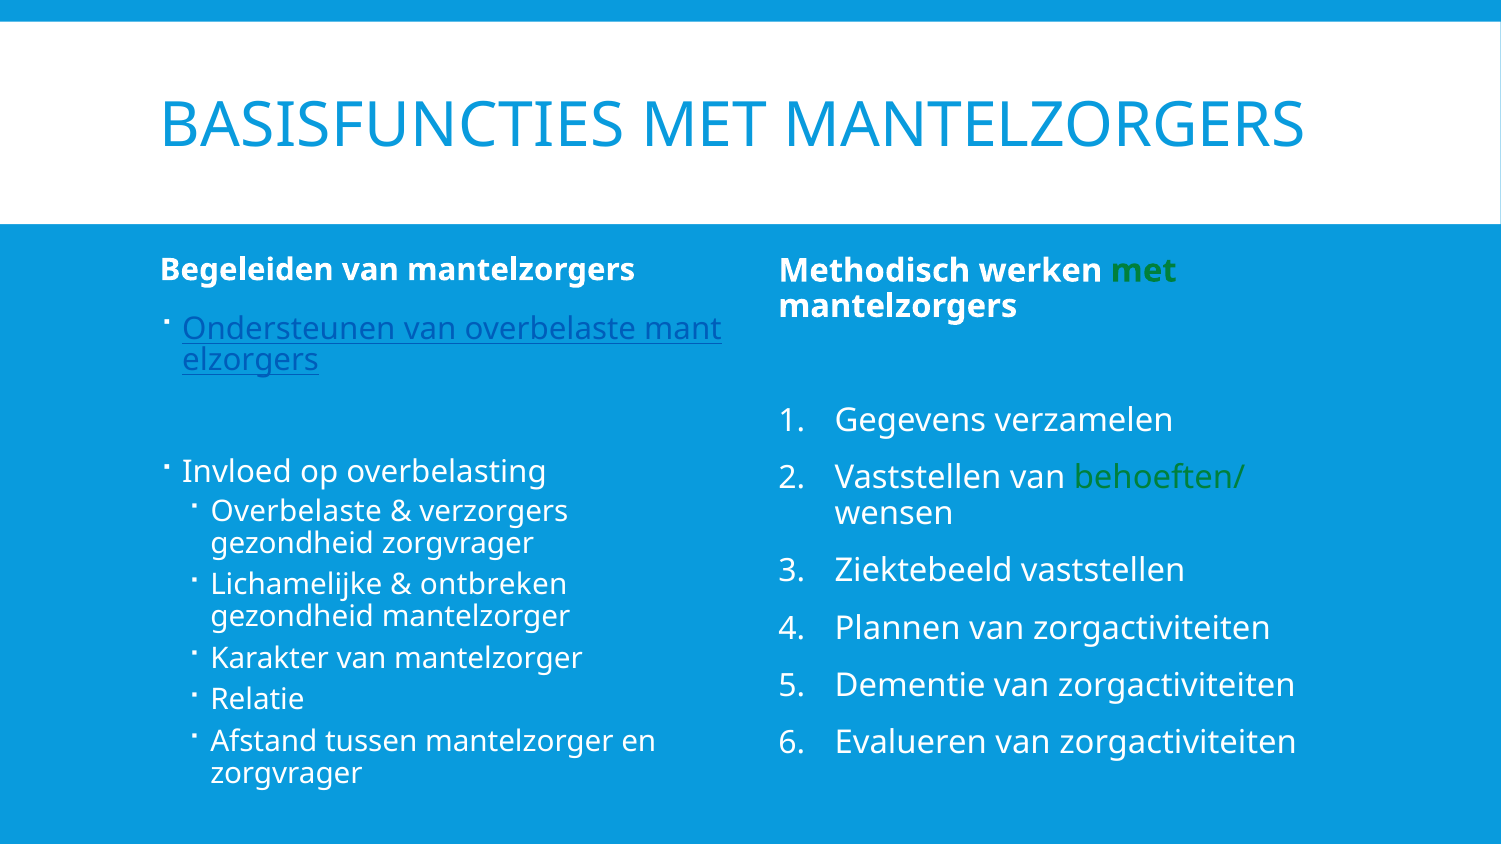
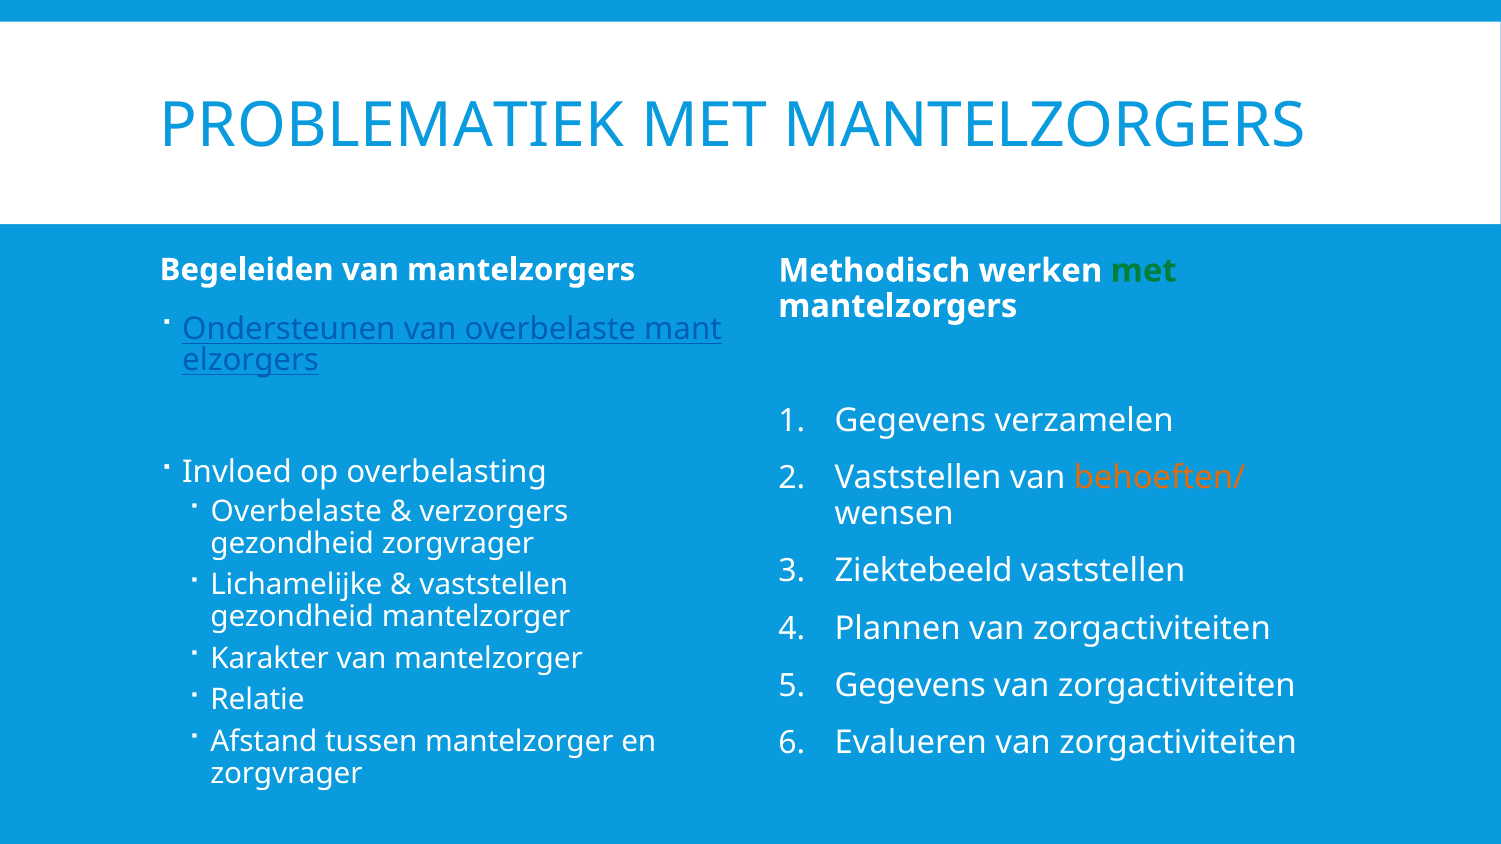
BASISFUNCTIES: BASISFUNCTIES -> PROBLEMATIEK
behoeften/ colour: green -> orange
ontbreken at (494, 585): ontbreken -> vaststellen
Dementie at (910, 686): Dementie -> Gegevens
